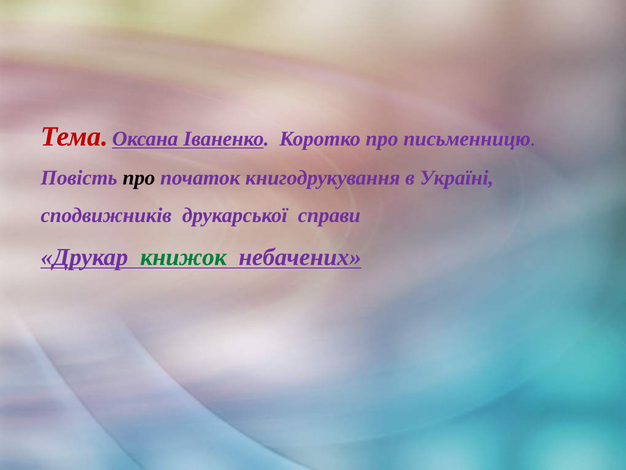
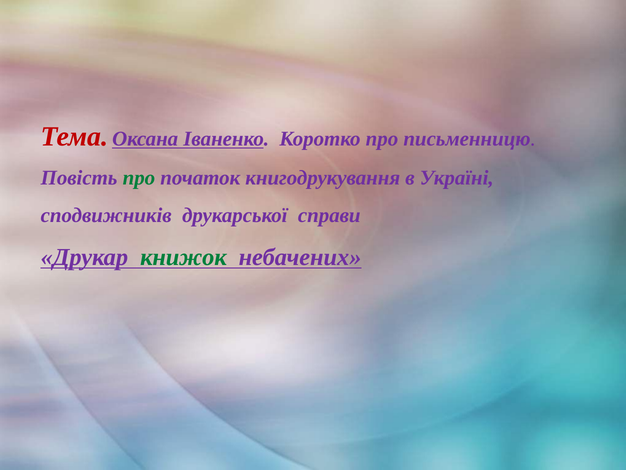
про at (139, 177) colour: black -> green
